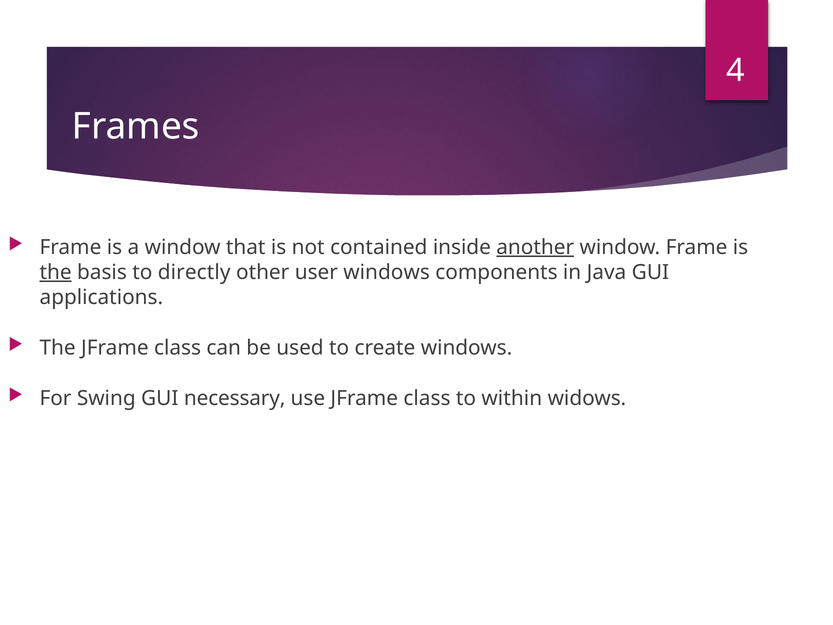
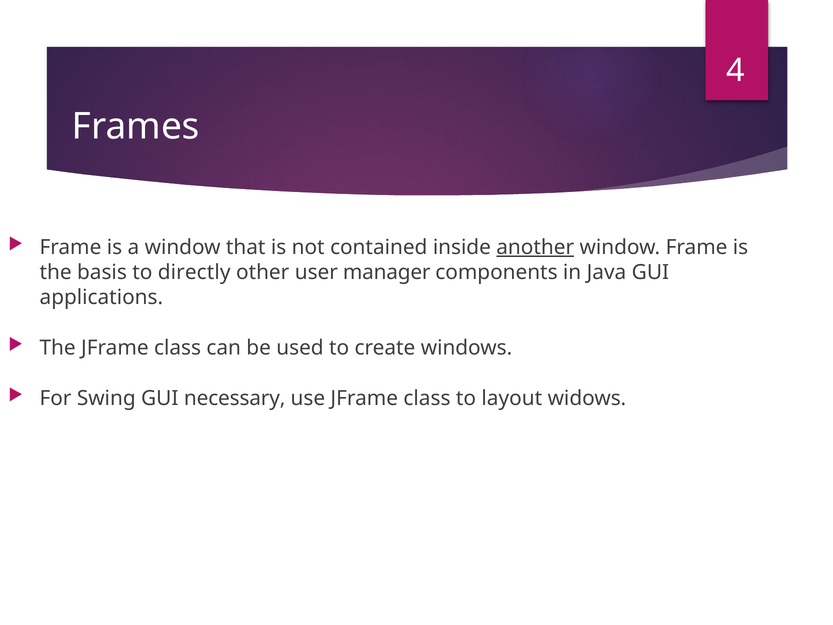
the at (56, 272) underline: present -> none
user windows: windows -> manager
within: within -> layout
